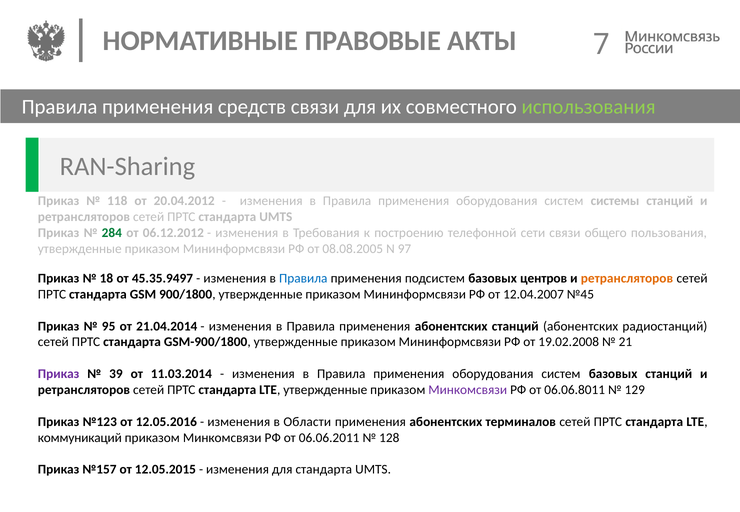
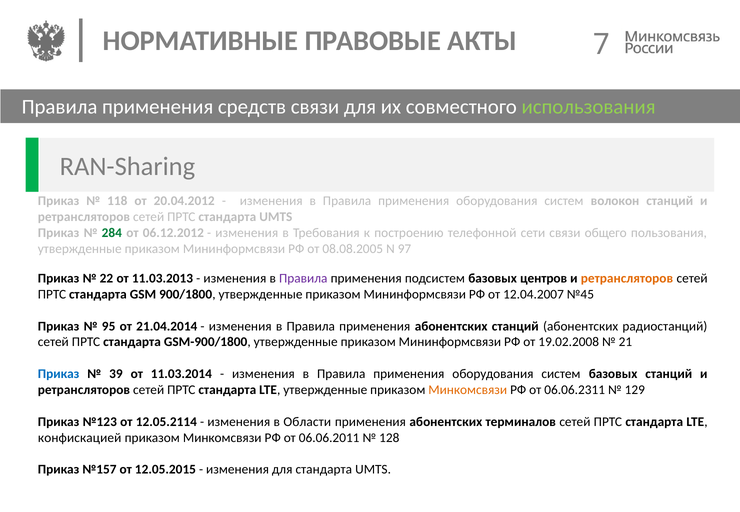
системы: системы -> волокон
18: 18 -> 22
45.35.9497: 45.35.9497 -> 11.03.2013
Правила at (303, 279) colour: blue -> purple
Приказ at (59, 374) colour: purple -> blue
Минкомсвязи at (468, 390) colour: purple -> orange
06.06.8011: 06.06.8011 -> 06.06.2311
12.05.2016: 12.05.2016 -> 12.05.2114
коммуникаций: коммуникаций -> конфискацией
